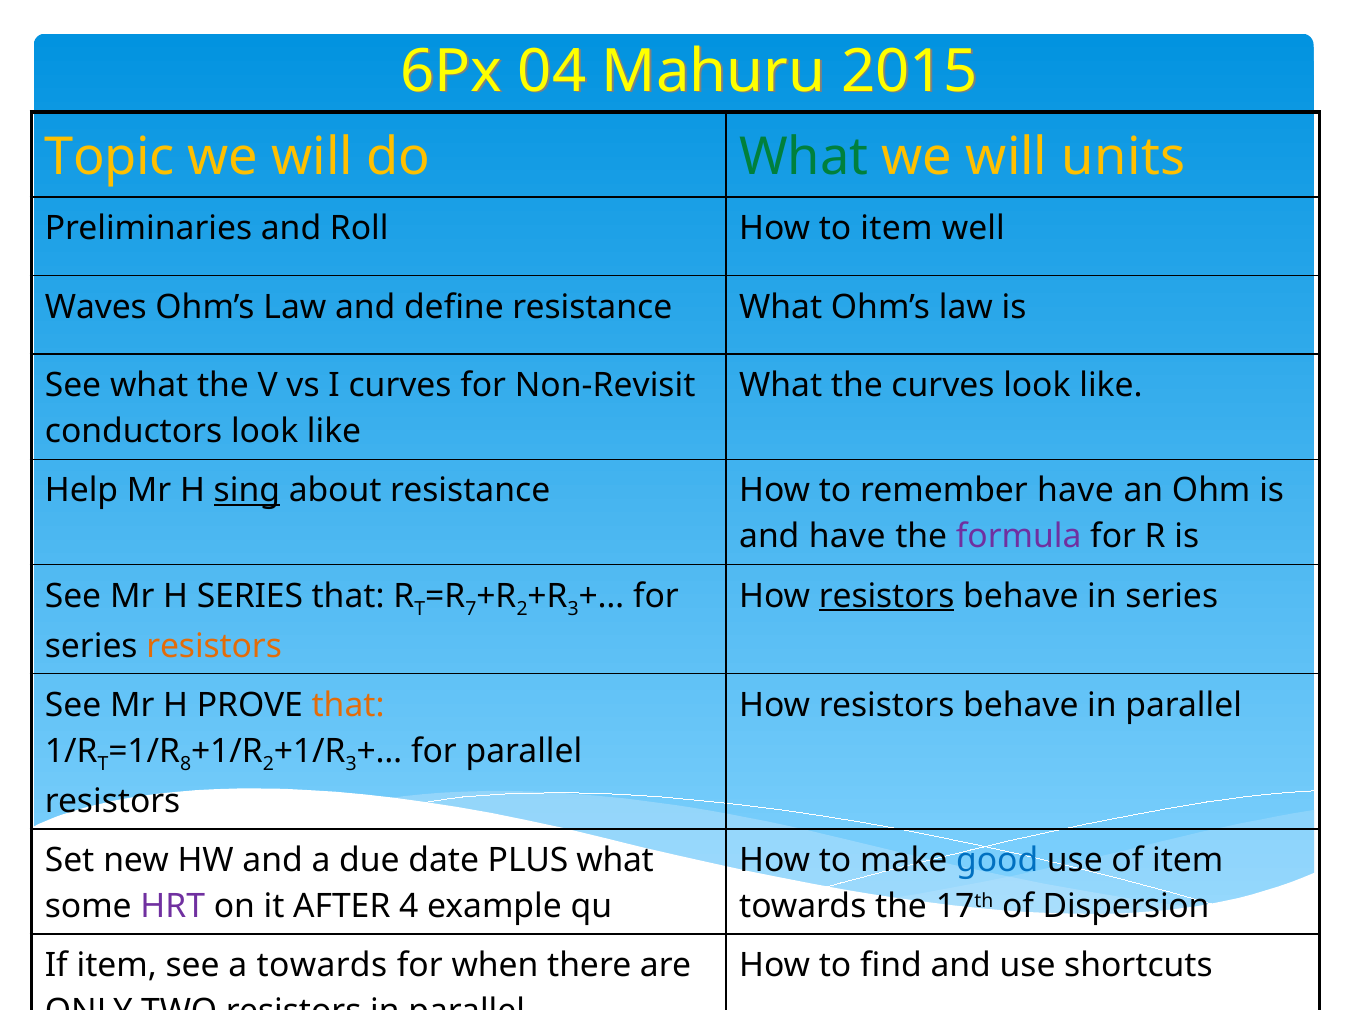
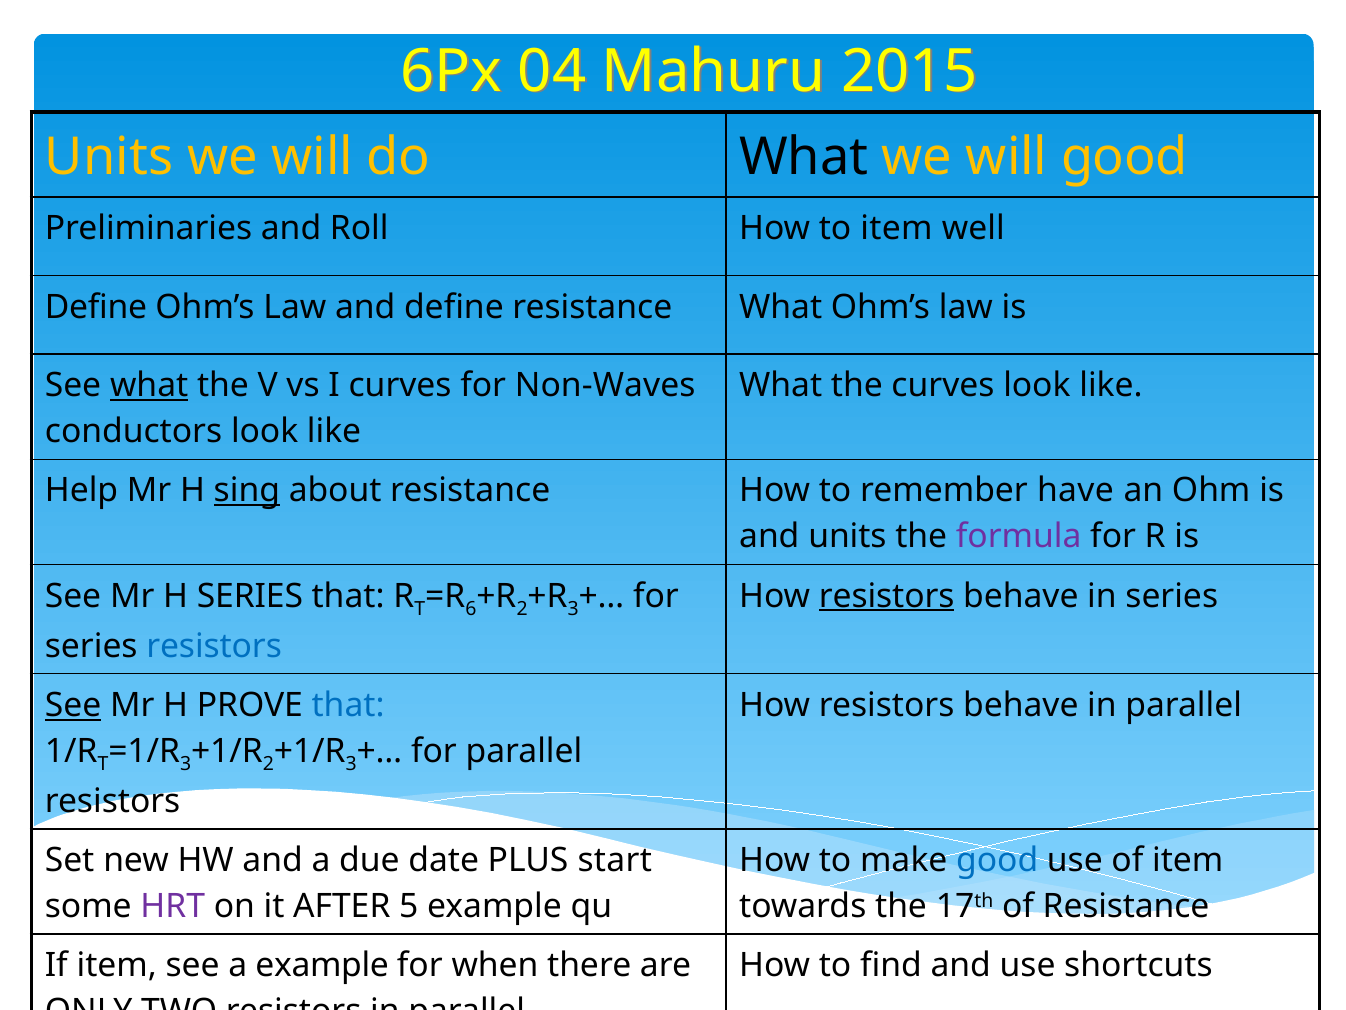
Topic at (110, 157): Topic -> Units
What at (804, 157) colour: green -> black
will units: units -> good
Waves at (96, 307): Waves -> Define
what at (149, 385) underline: none -> present
Non-Revisit: Non-Revisit -> Non-Waves
and have: have -> units
7: 7 -> 6
resistors at (214, 646) colour: orange -> blue
See at (73, 705) underline: none -> present
that at (348, 705) colour: orange -> blue
8 at (186, 764): 8 -> 3
PLUS what: what -> start
4: 4 -> 5
of Dispersion: Dispersion -> Resistance
a towards: towards -> example
